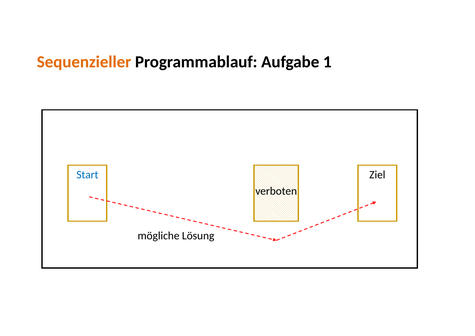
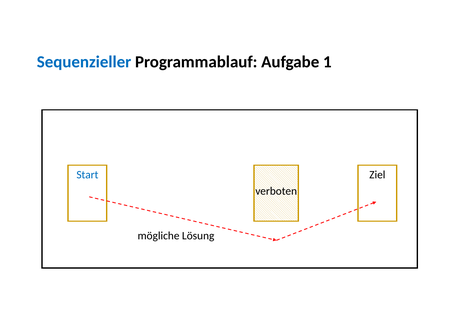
Sequenzieller colour: orange -> blue
